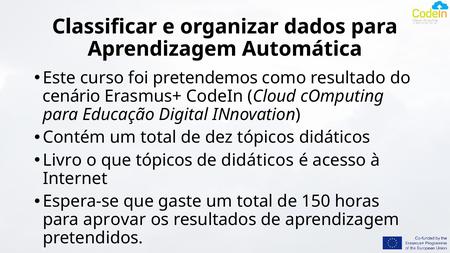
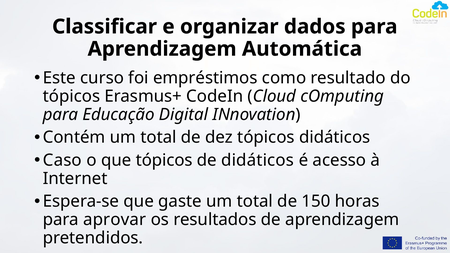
pretendemos: pretendemos -> empréstimos
cenário at (72, 96): cenário -> tópicos
Livro: Livro -> Caso
